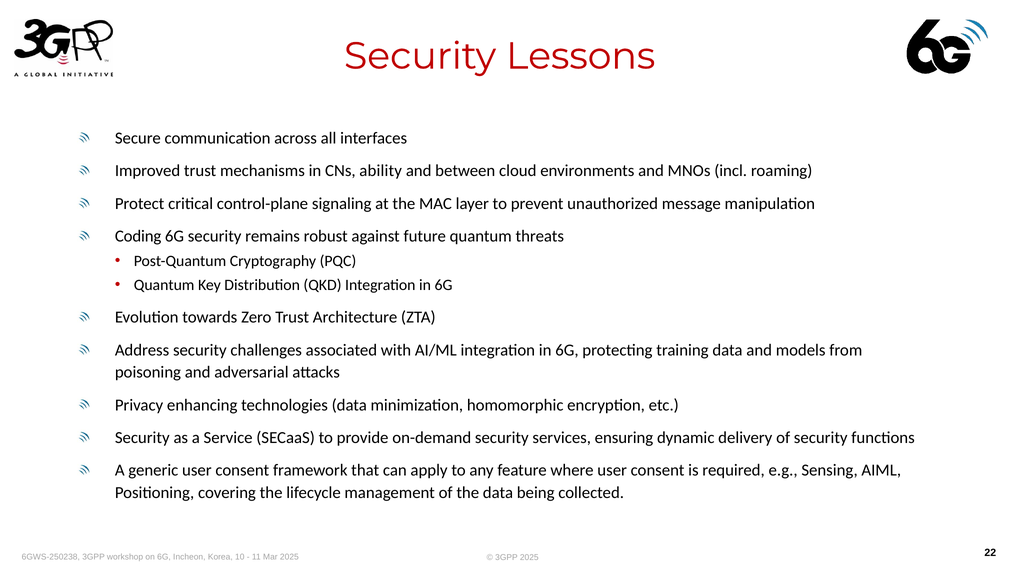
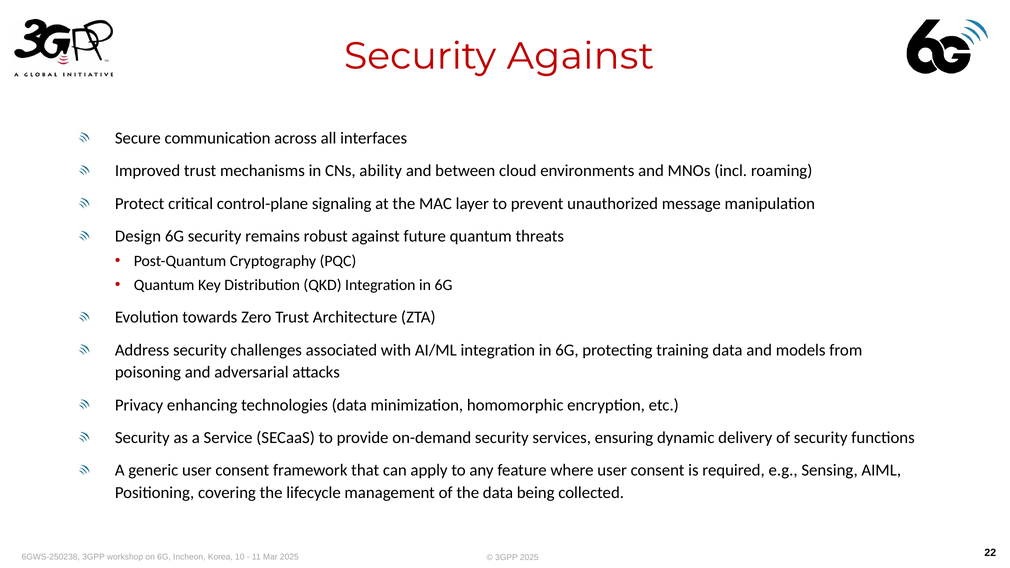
Security Lessons: Lessons -> Against
Coding: Coding -> Design
